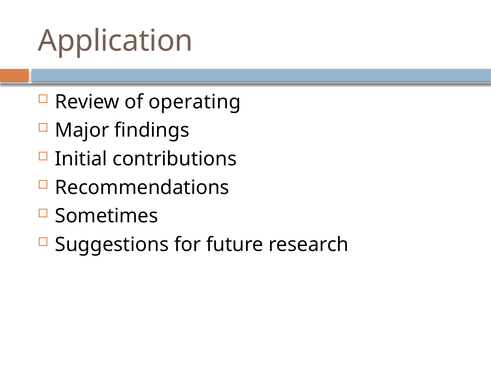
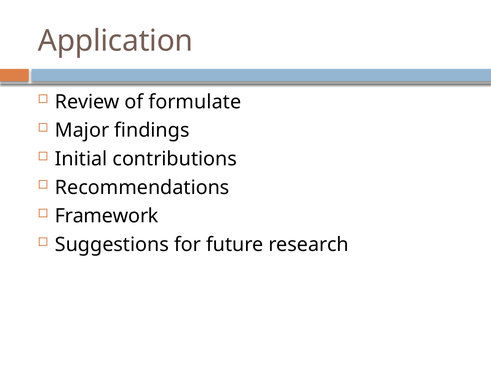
operating: operating -> formulate
Sometimes: Sometimes -> Framework
